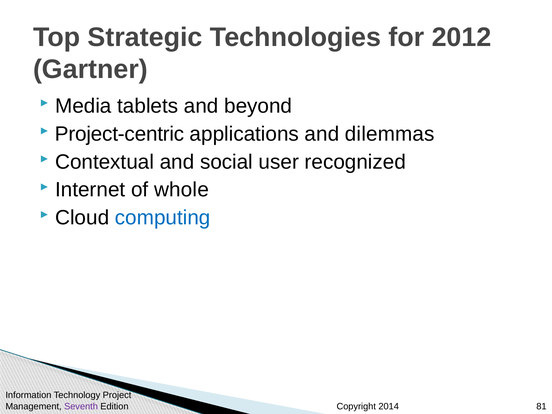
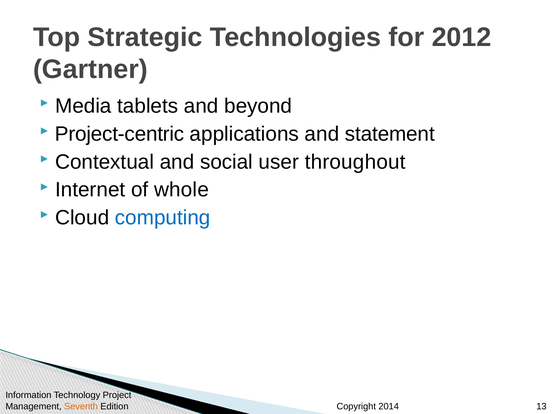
dilemmas: dilemmas -> statement
recognized: recognized -> throughout
Seventh colour: purple -> orange
81: 81 -> 13
